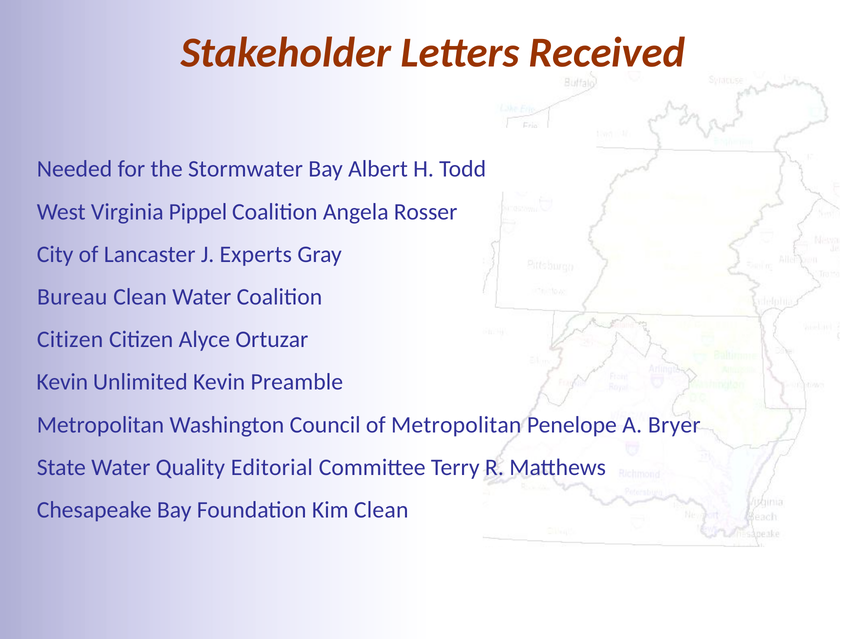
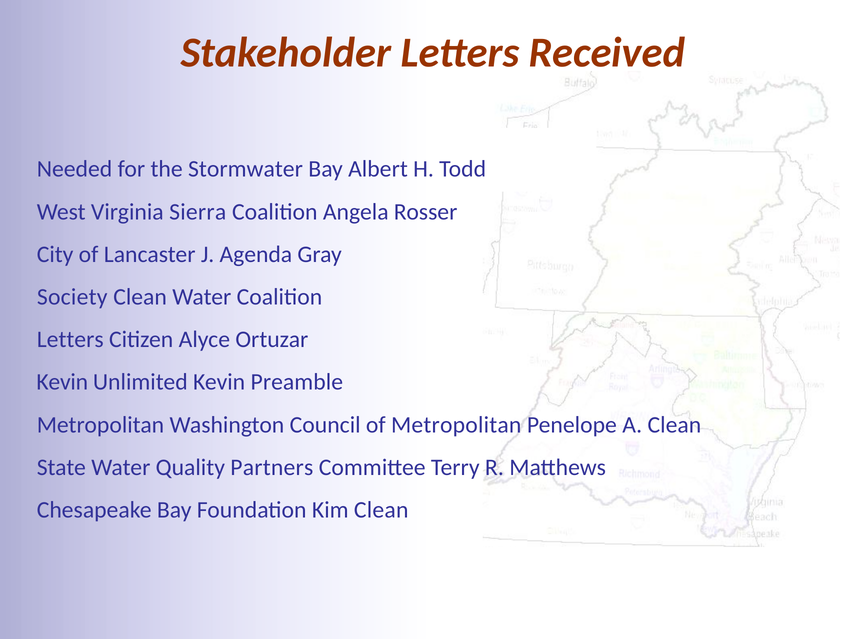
Pippel: Pippel -> Sierra
Experts: Experts -> Agenda
Bureau: Bureau -> Society
Citizen at (70, 340): Citizen -> Letters
A Bryer: Bryer -> Clean
Editorial: Editorial -> Partners
